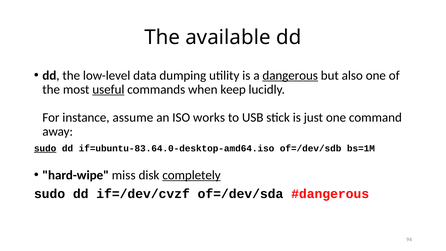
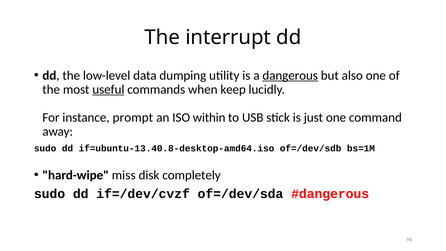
available: available -> interrupt
assume: assume -> prompt
works: works -> within
sudo at (45, 148) underline: present -> none
if=ubuntu-83.64.0-desktop-amd64.iso: if=ubuntu-83.64.0-desktop-amd64.iso -> if=ubuntu-13.40.8-desktop-amd64.iso
completely underline: present -> none
